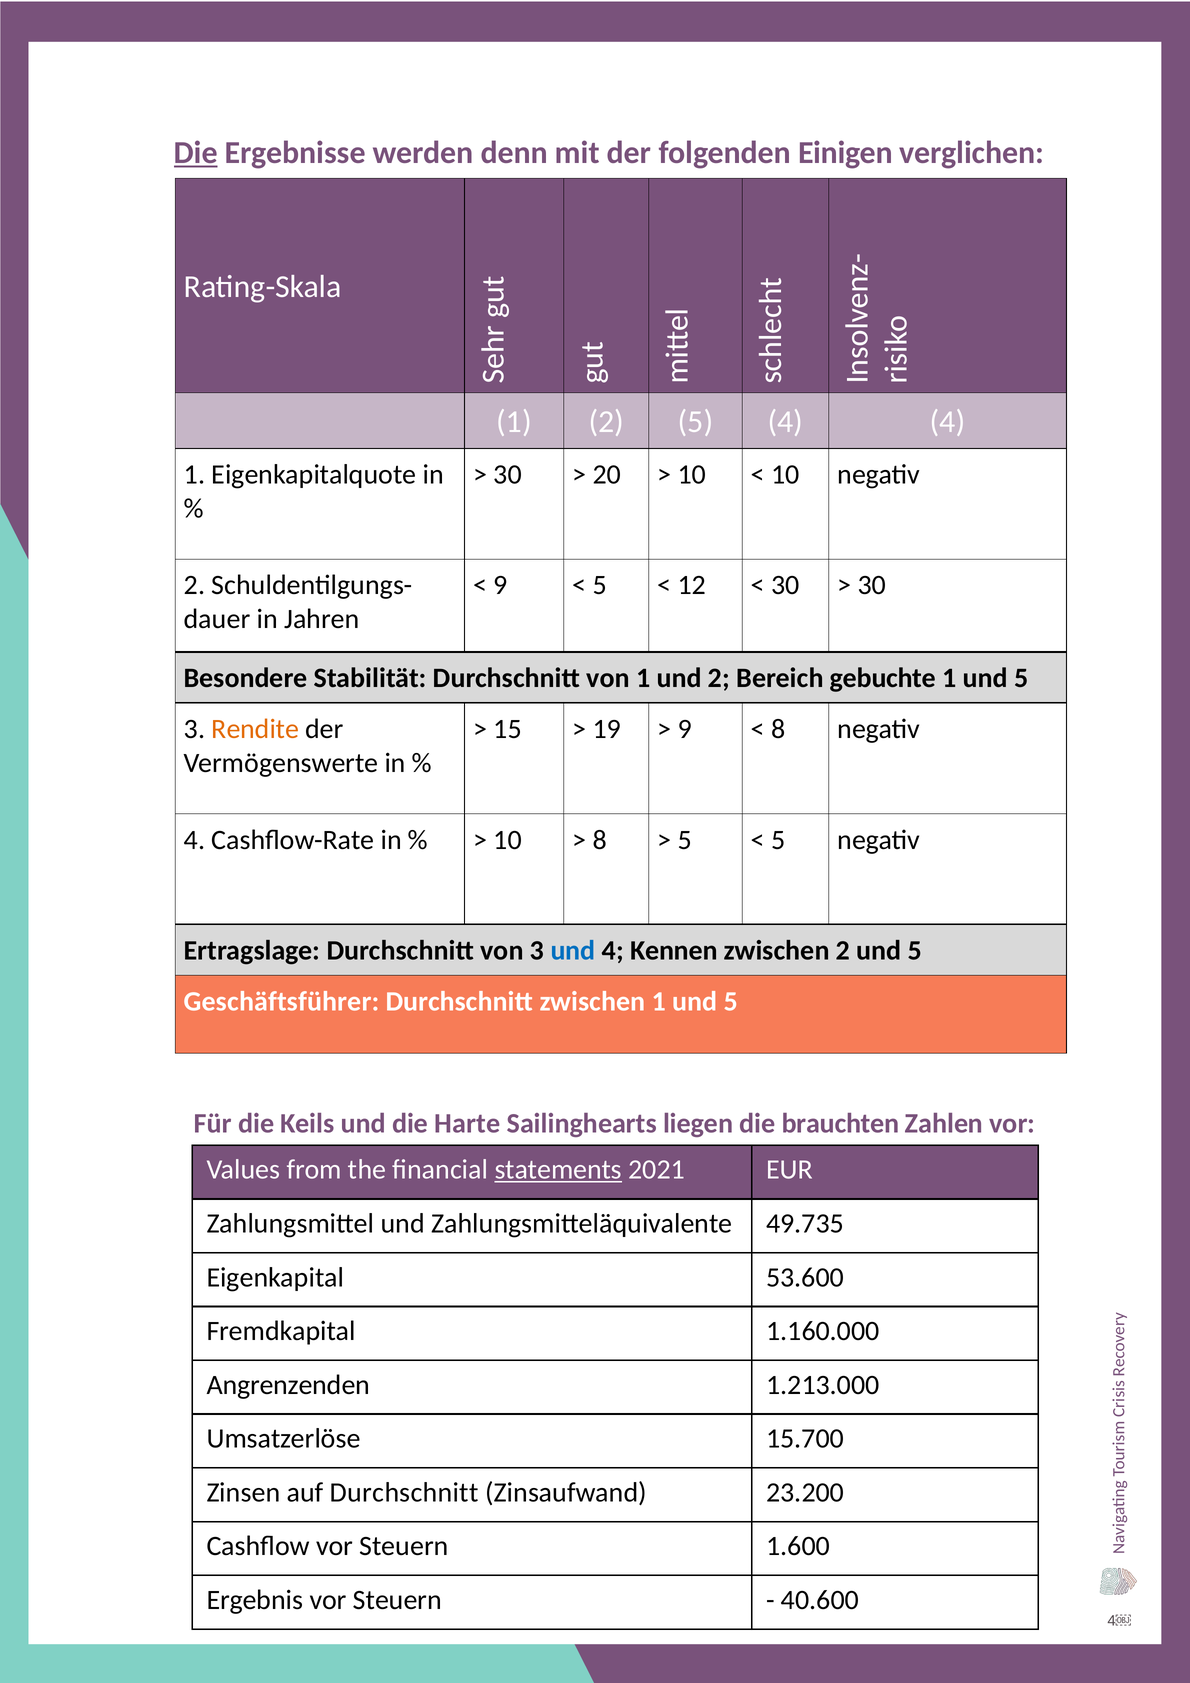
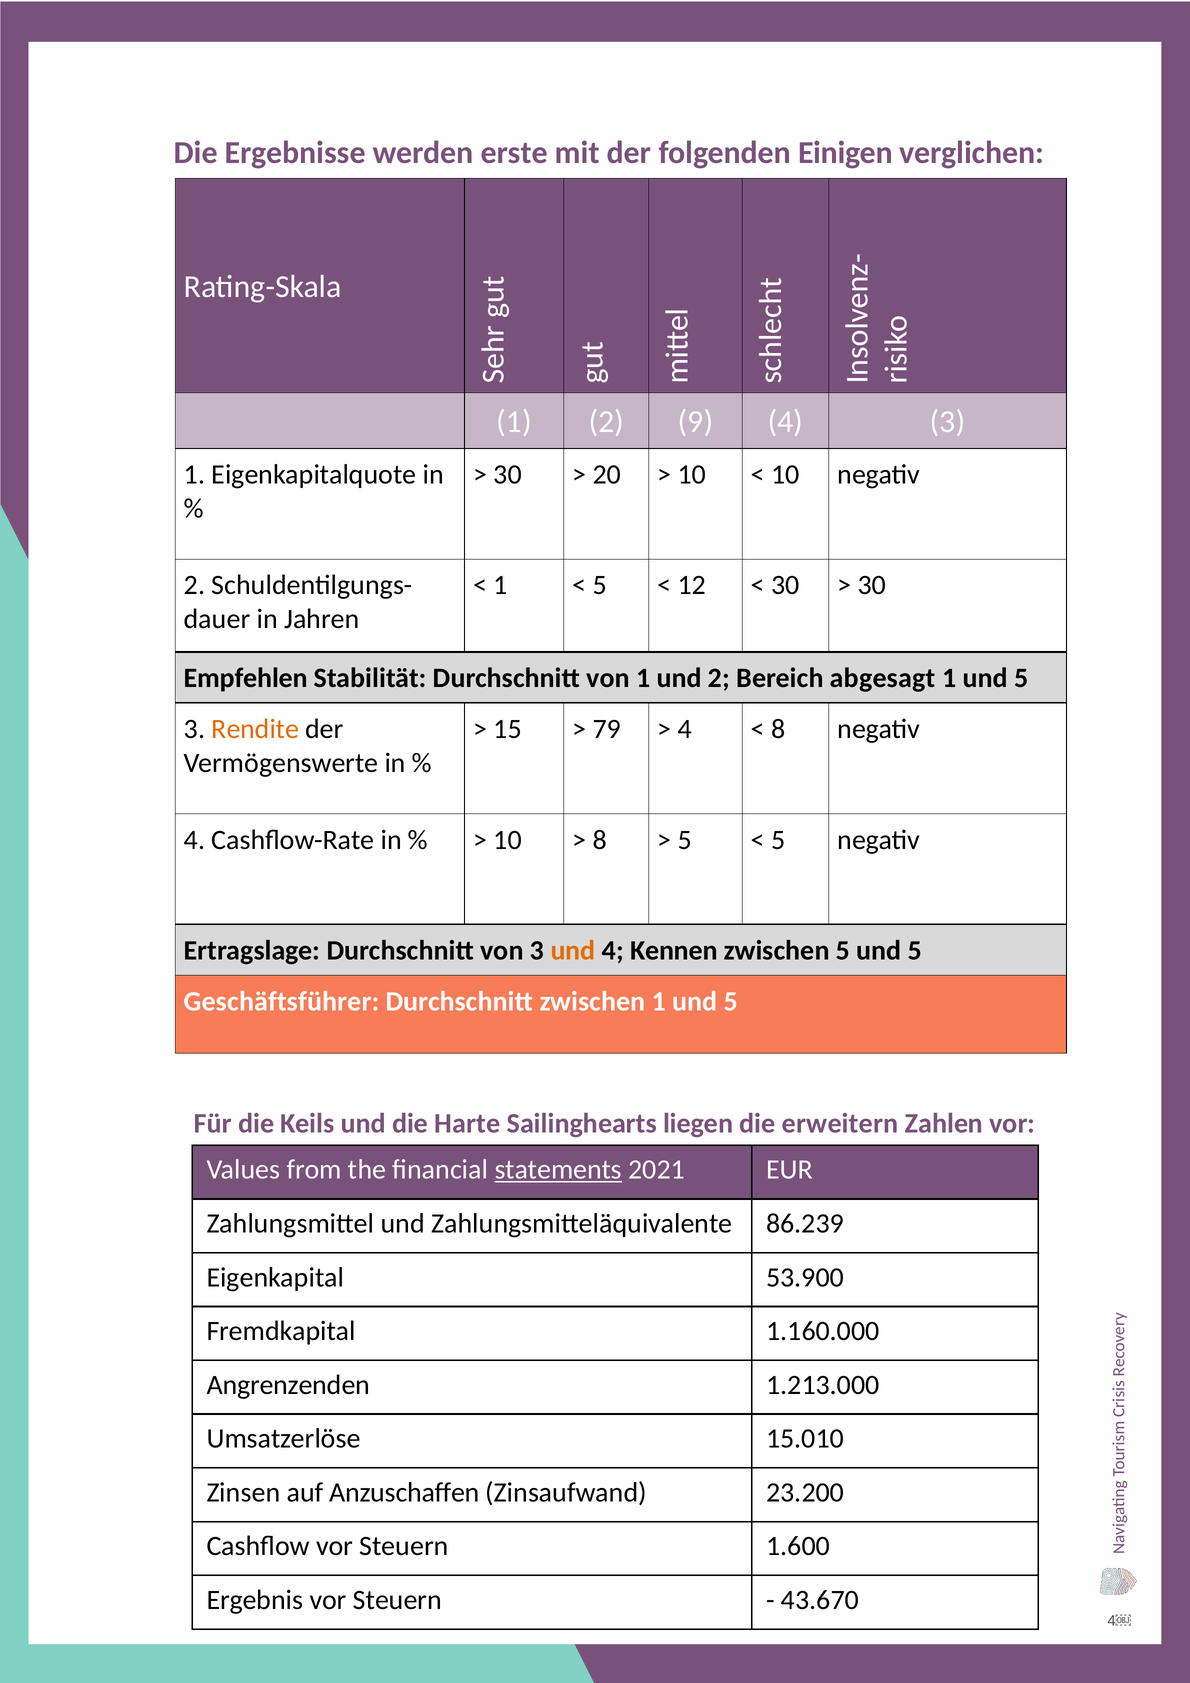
Die at (196, 153) underline: present -> none
denn: denn -> erste
2 5: 5 -> 9
4 4: 4 -> 3
9 at (500, 585): 9 -> 1
Besondere: Besondere -> Empfehlen
gebuchte: gebuchte -> abgesagt
19: 19 -> 79
9 at (685, 729): 9 -> 4
und at (573, 950) colour: blue -> orange
zwischen 2: 2 -> 5
brauchten: brauchten -> erweitern
49.735: 49.735 -> 86.239
53.600: 53.600 -> 53.900
15.700: 15.700 -> 15.010
auf Durchschnitt: Durchschnitt -> Anzuschaffen
40.600: 40.600 -> 43.670
